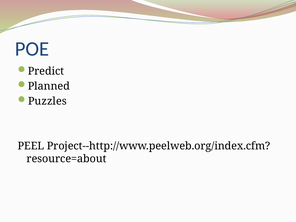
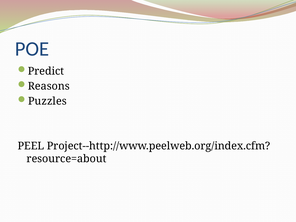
Planned: Planned -> Reasons
